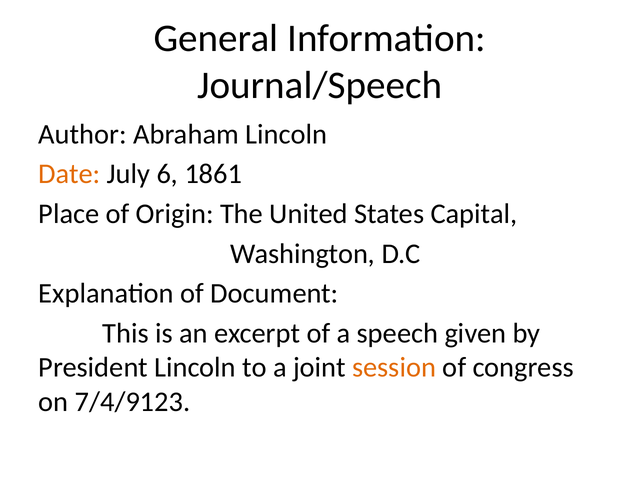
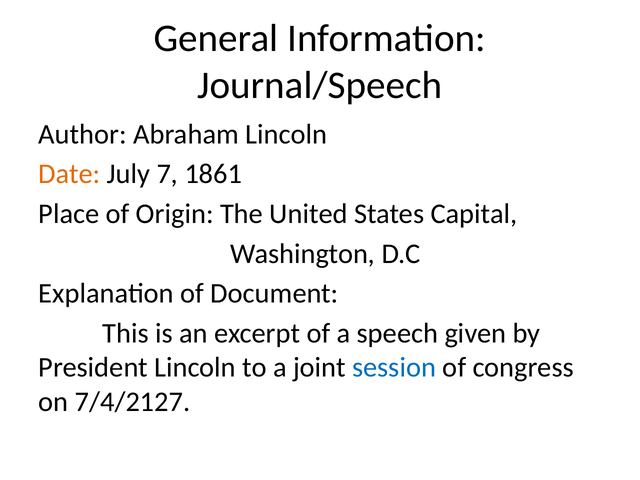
6: 6 -> 7
session colour: orange -> blue
7/4/9123: 7/4/9123 -> 7/4/2127
